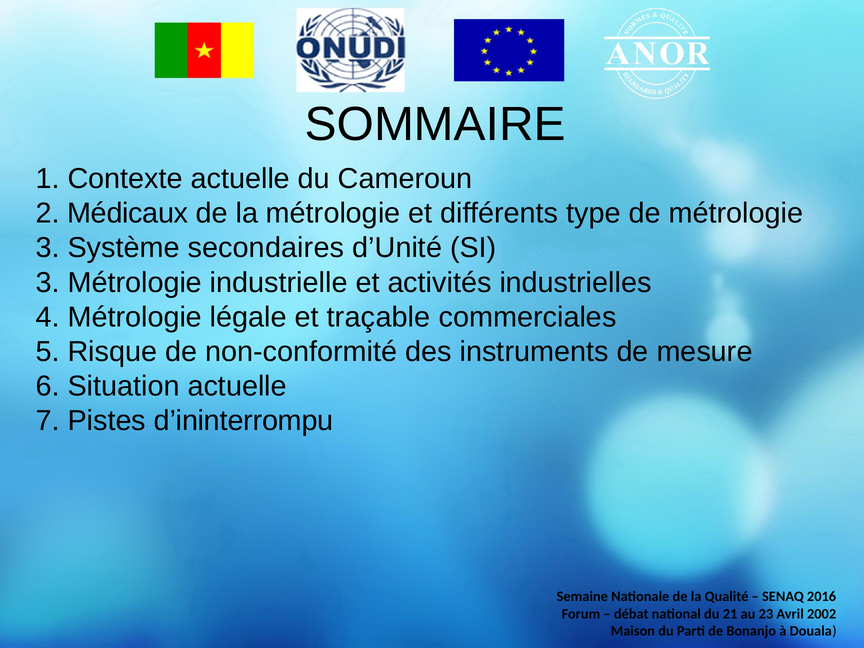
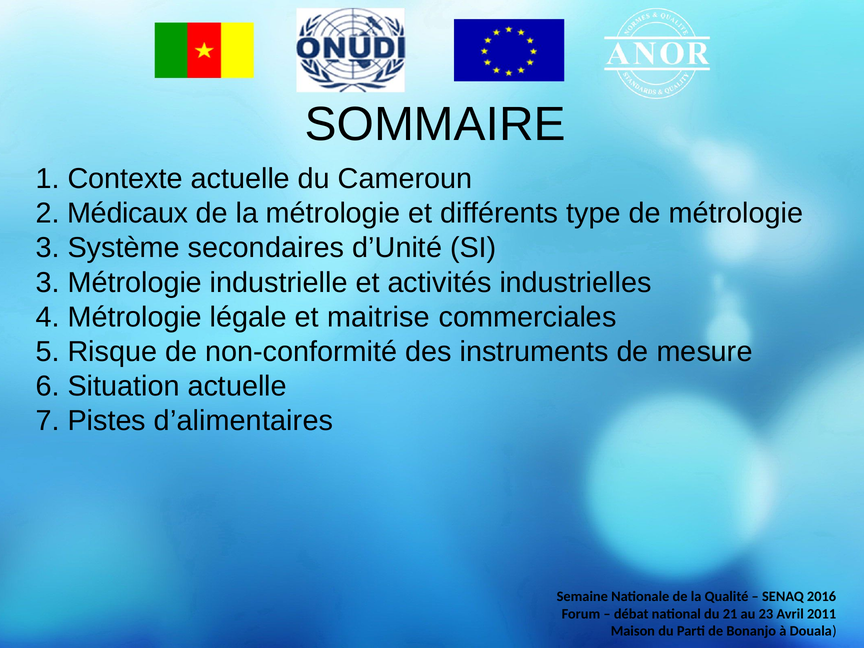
traçable: traçable -> maitrise
d’ininterrompu: d’ininterrompu -> d’alimentaires
2002: 2002 -> 2011
